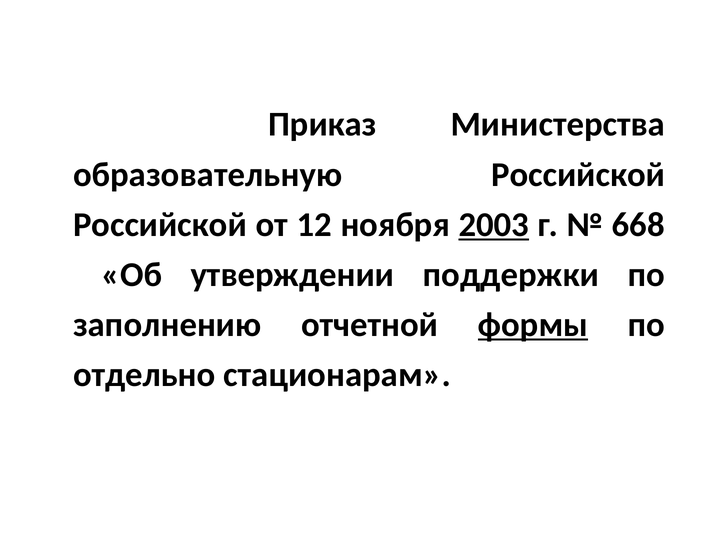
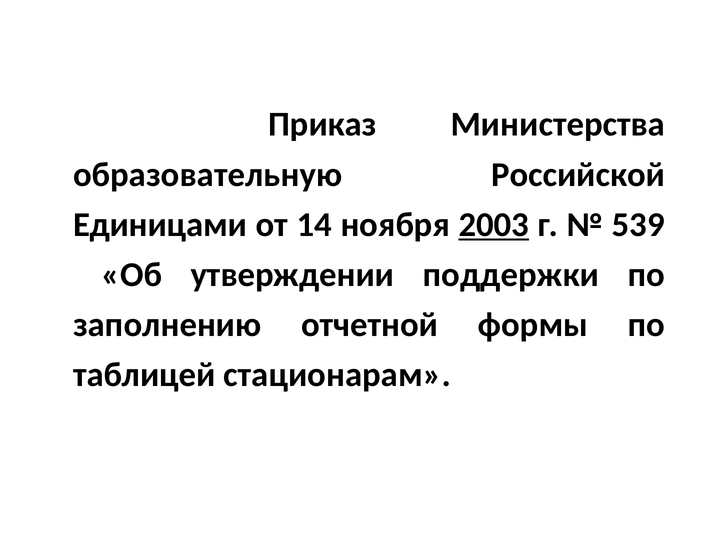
Российской at (160, 225): Российской -> Единицами
12: 12 -> 14
668: 668 -> 539
формы underline: present -> none
отдельно: отдельно -> таблицей
